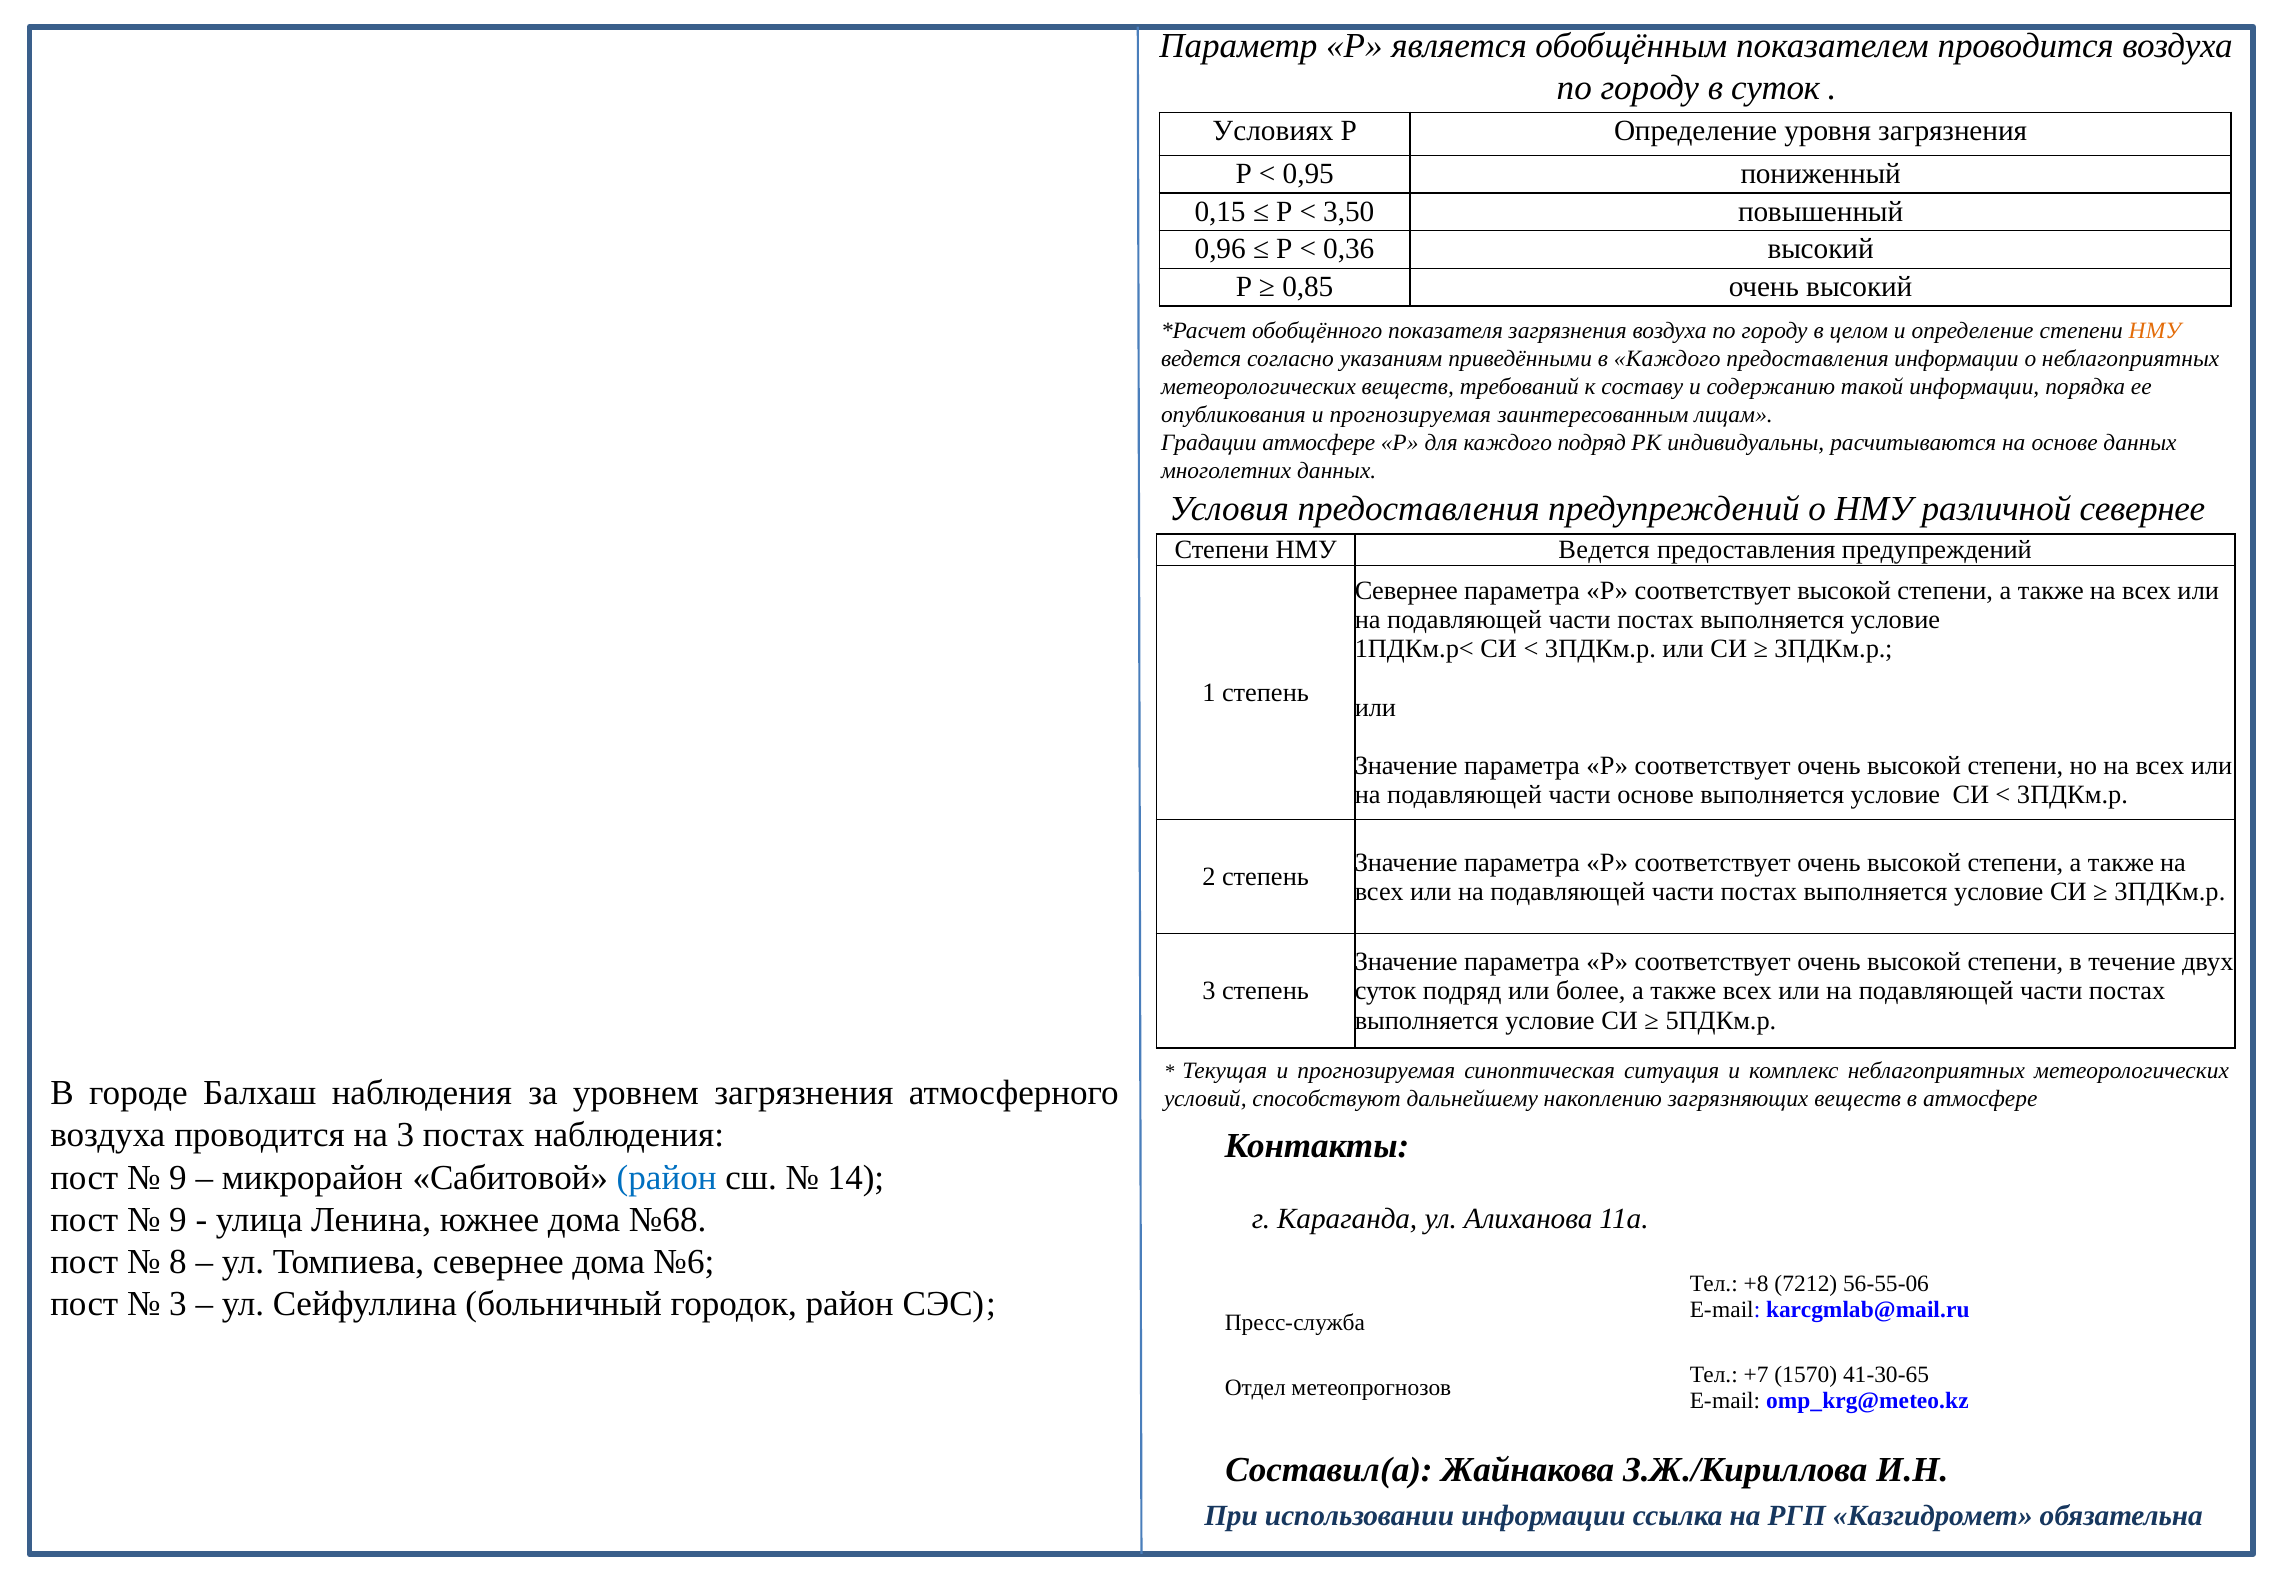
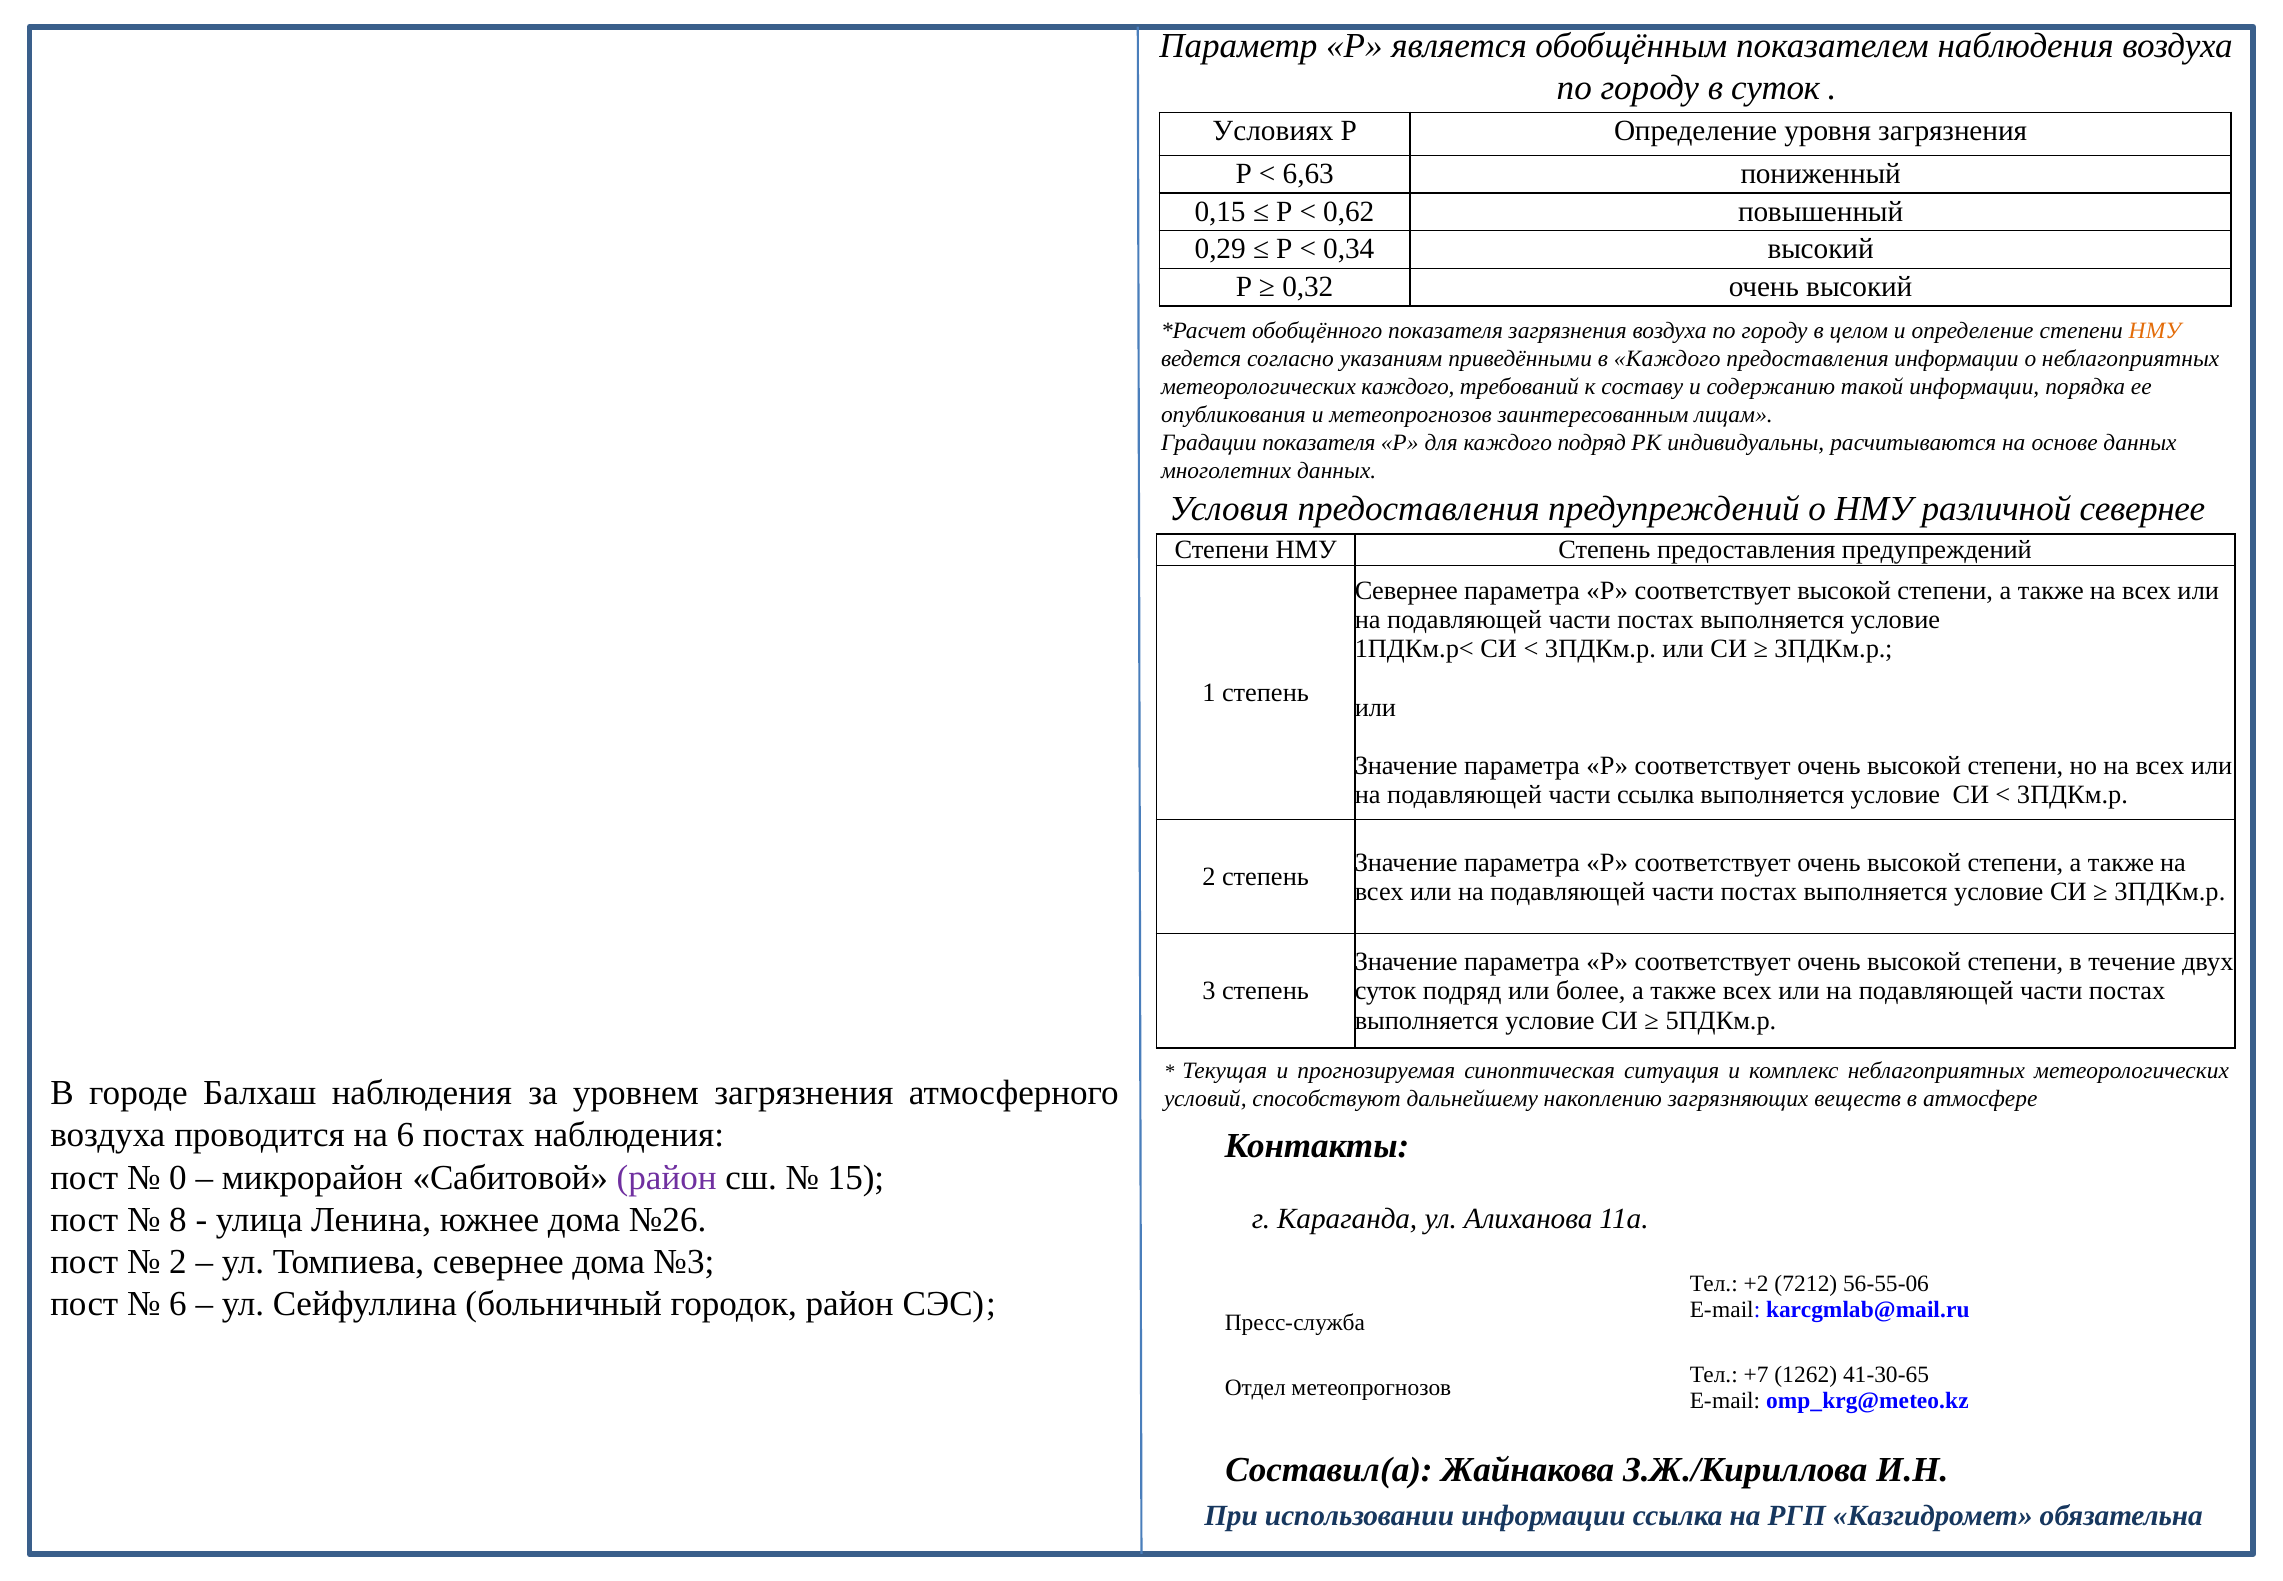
показателем проводится: проводится -> наблюдения
0,95: 0,95 -> 6,63
3,50: 3,50 -> 0,62
0,96: 0,96 -> 0,29
0,36: 0,36 -> 0,34
0,85: 0,85 -> 0,32
метеорологических веществ: веществ -> каждого
опубликования и прогнозируемая: прогнозируемая -> метеопрогнозов
Градации атмосфере: атмосфере -> показателя
Ведется at (1604, 550): Ведется -> Степень
части основе: основе -> ссылка
на 3: 3 -> 6
9 at (178, 1177): 9 -> 0
район at (667, 1177) colour: blue -> purple
14: 14 -> 15
9 at (178, 1219): 9 -> 8
№68: №68 -> №26
8 at (178, 1261): 8 -> 2
№6: №6 -> №3
+8: +8 -> +2
3 at (178, 1304): 3 -> 6
1570: 1570 -> 1262
